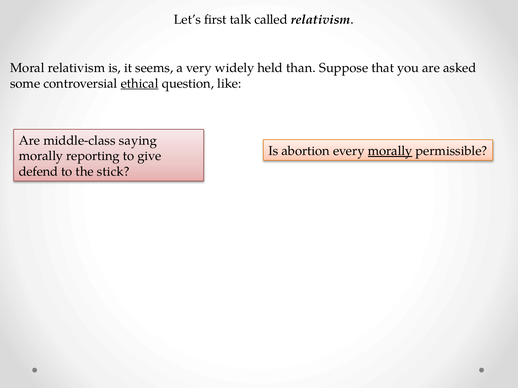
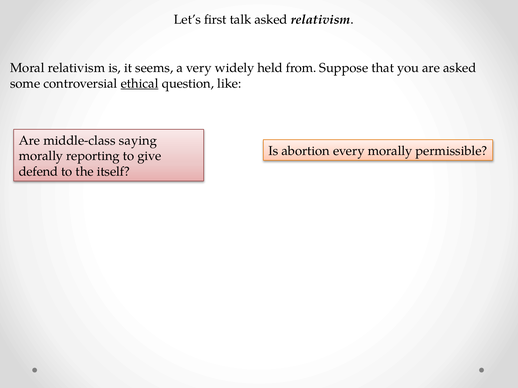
talk called: called -> asked
than: than -> from
morally at (390, 151) underline: present -> none
stick: stick -> itself
